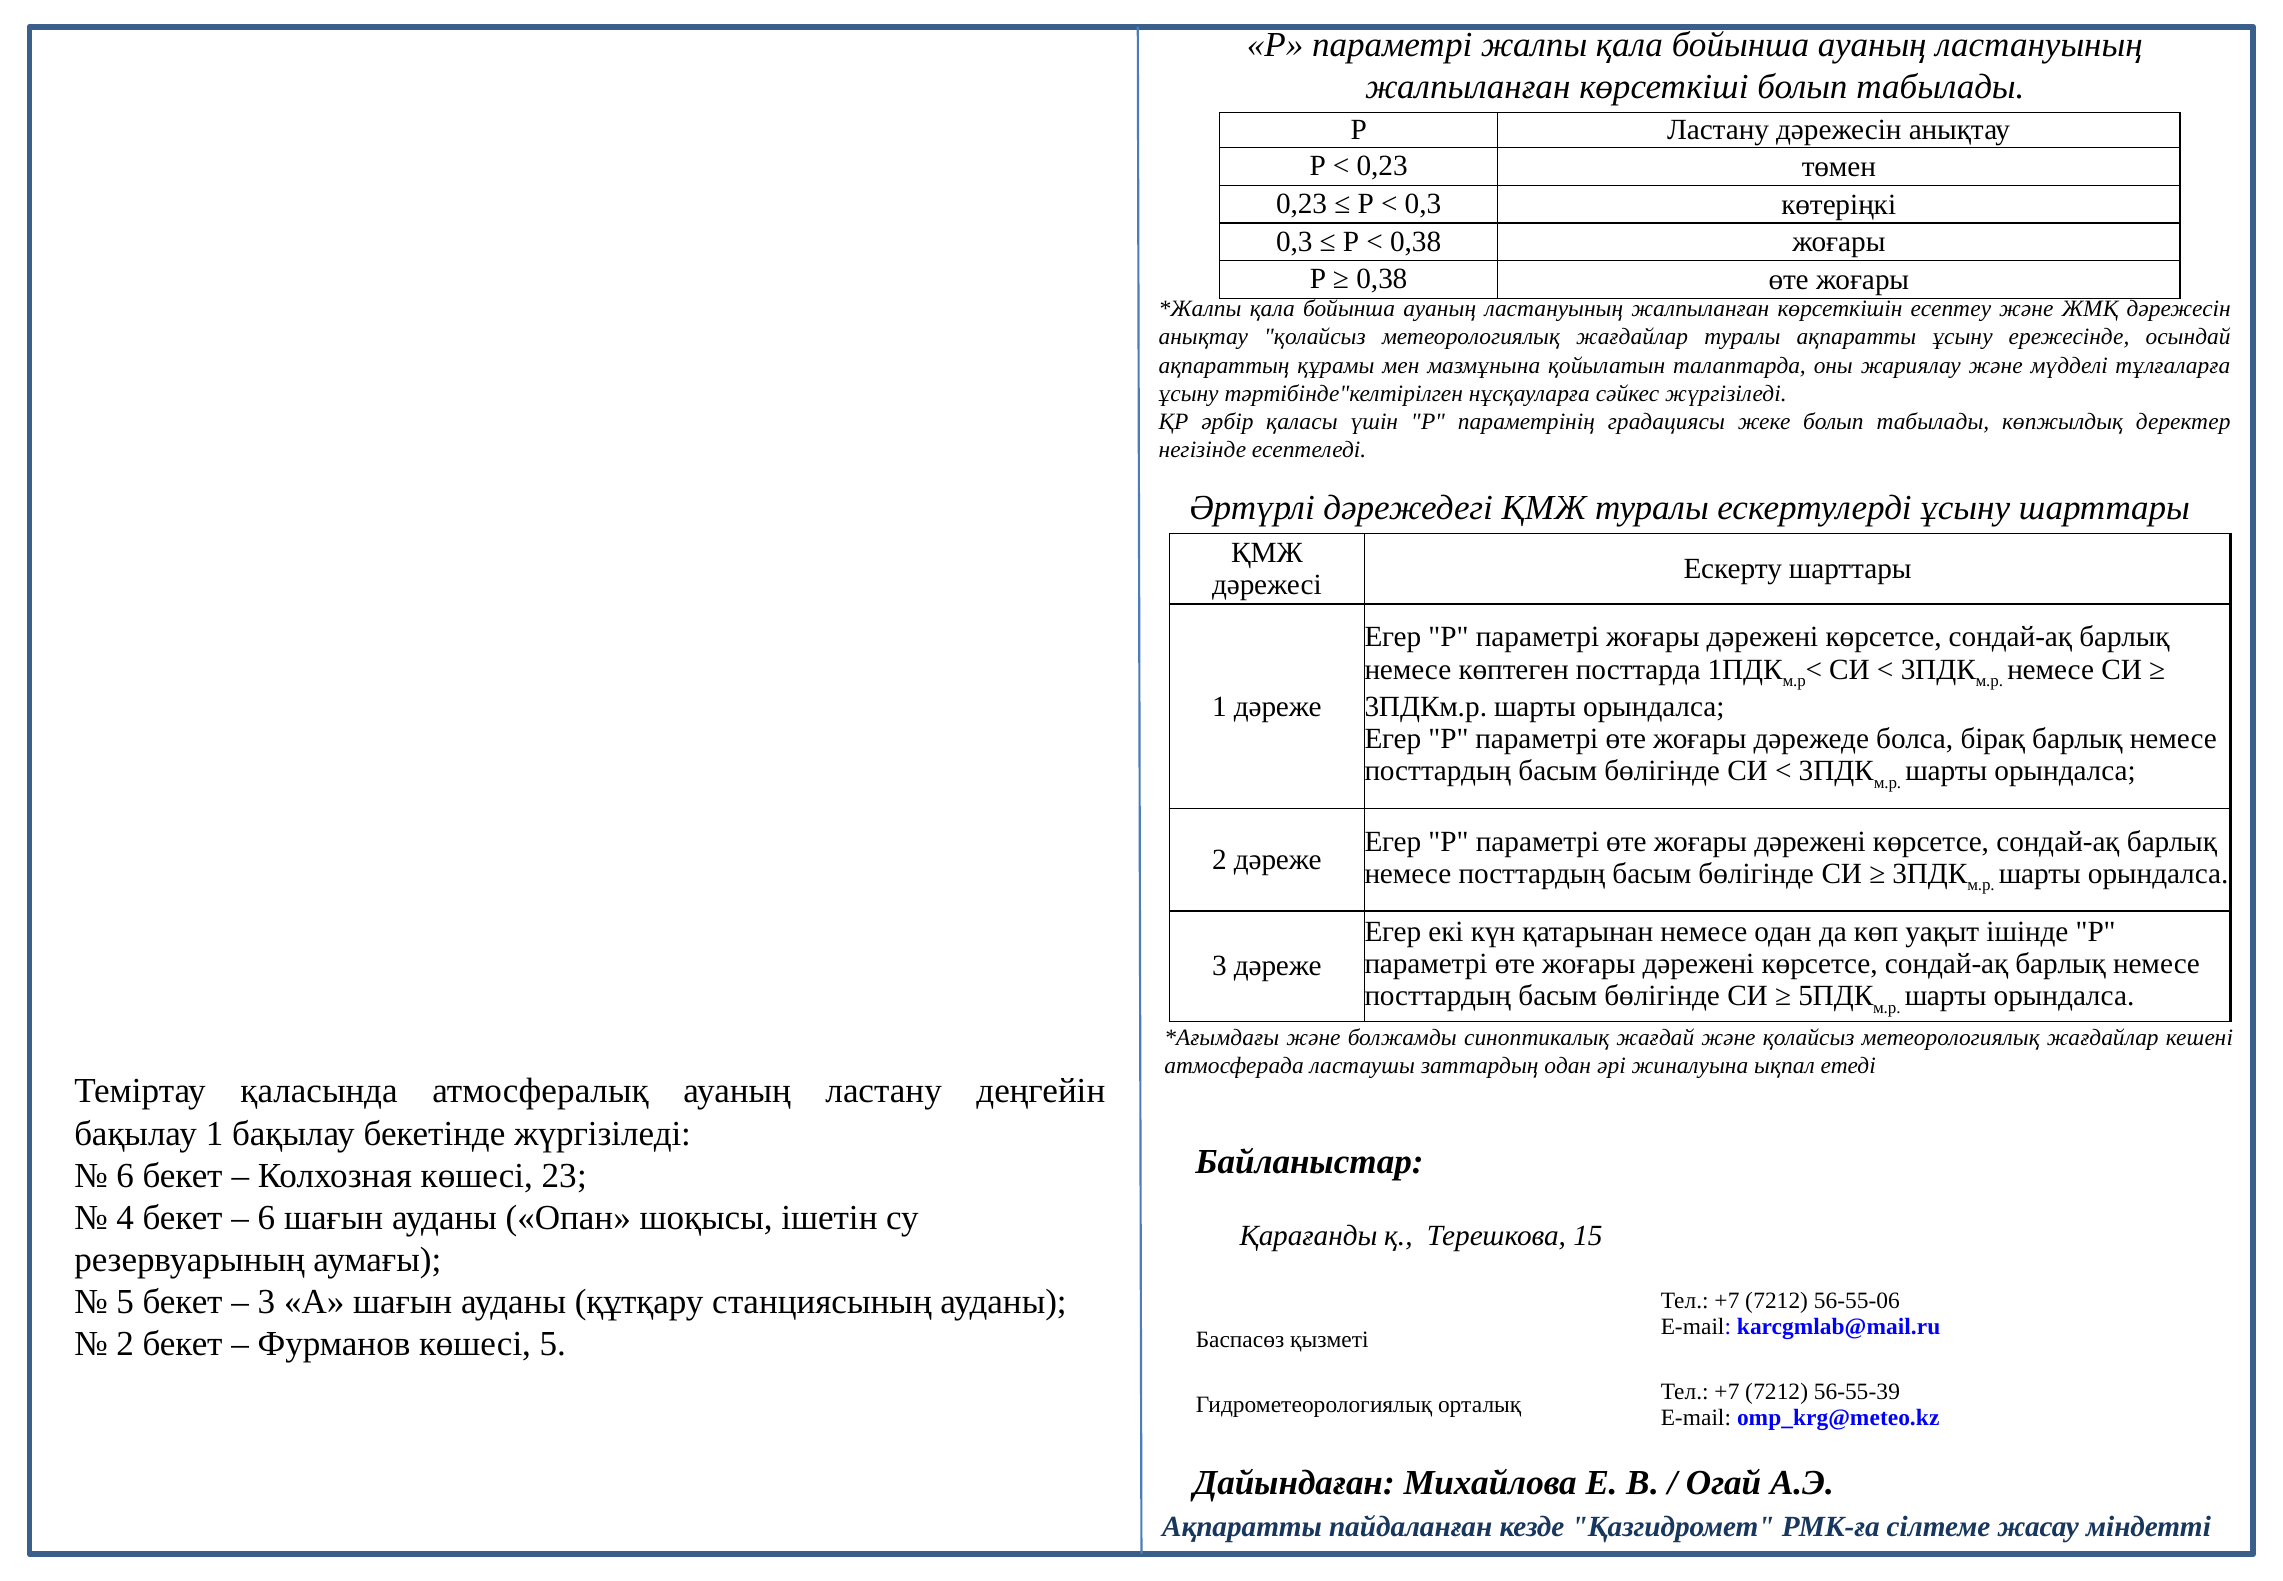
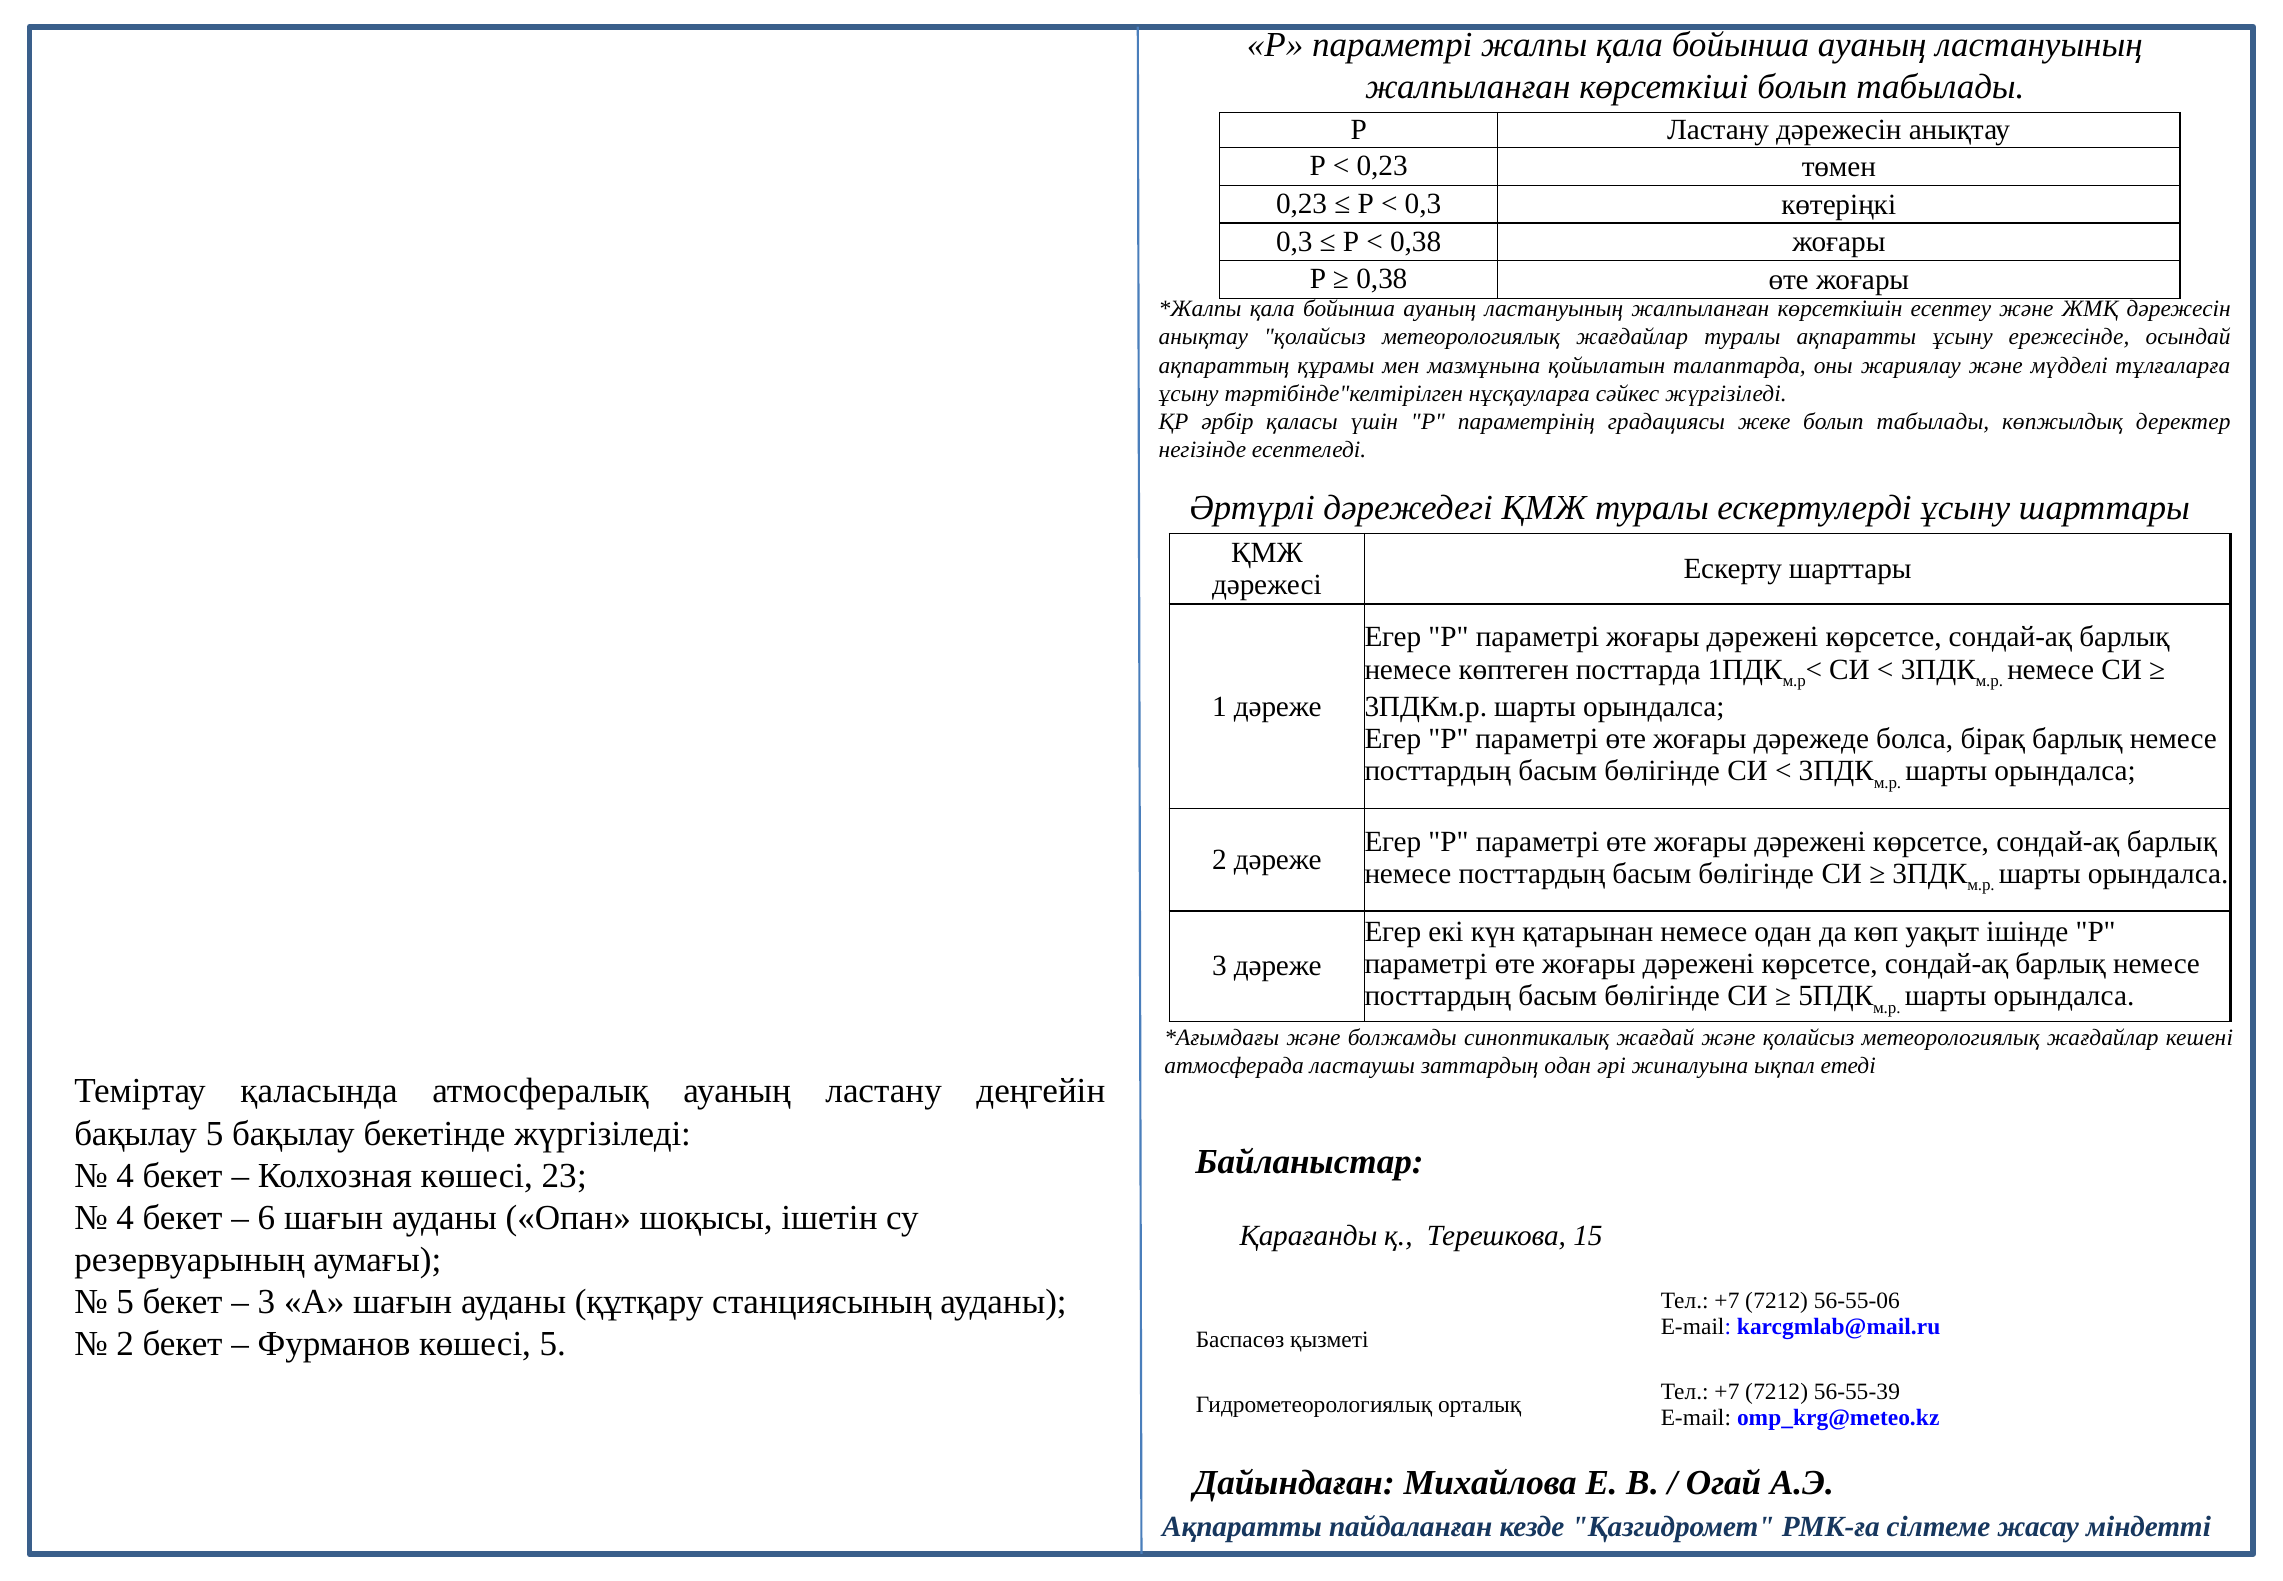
бақылау 1: 1 -> 5
6 at (125, 1175): 6 -> 4
